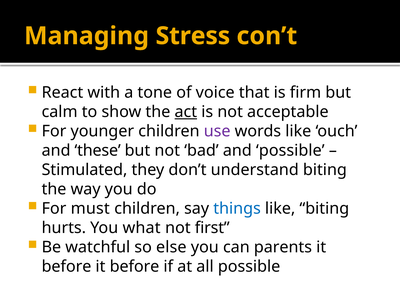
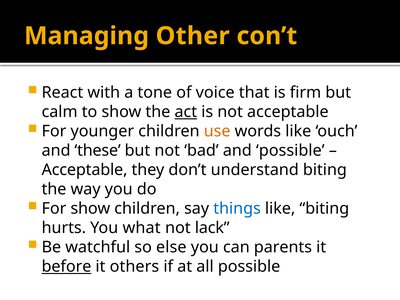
Stress: Stress -> Other
use colour: purple -> orange
Stimulated at (84, 170): Stimulated -> Acceptable
For must: must -> show
first: first -> lack
before at (66, 266) underline: none -> present
before at (134, 266): before -> others
